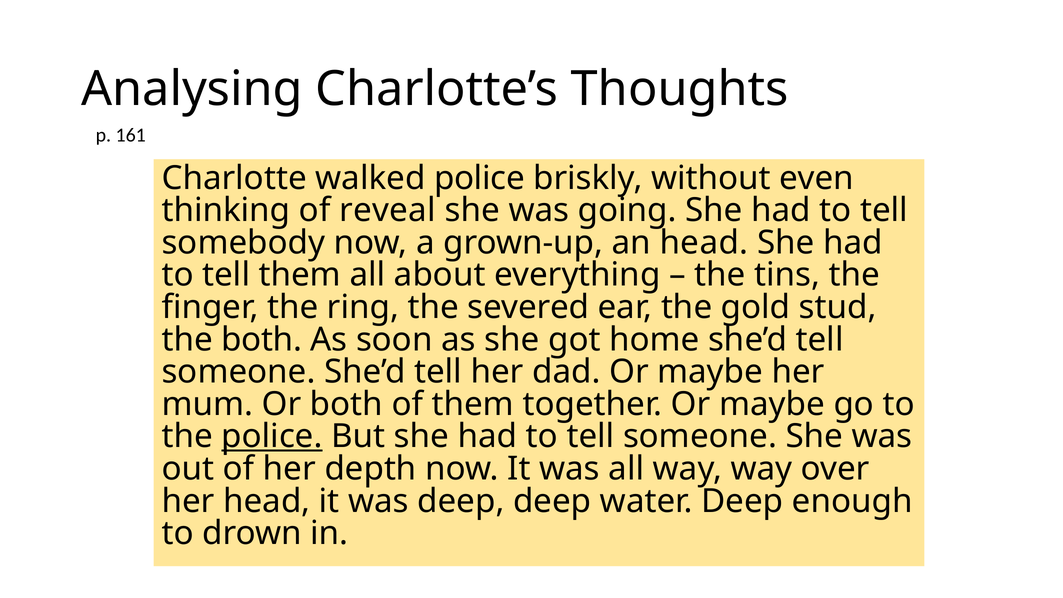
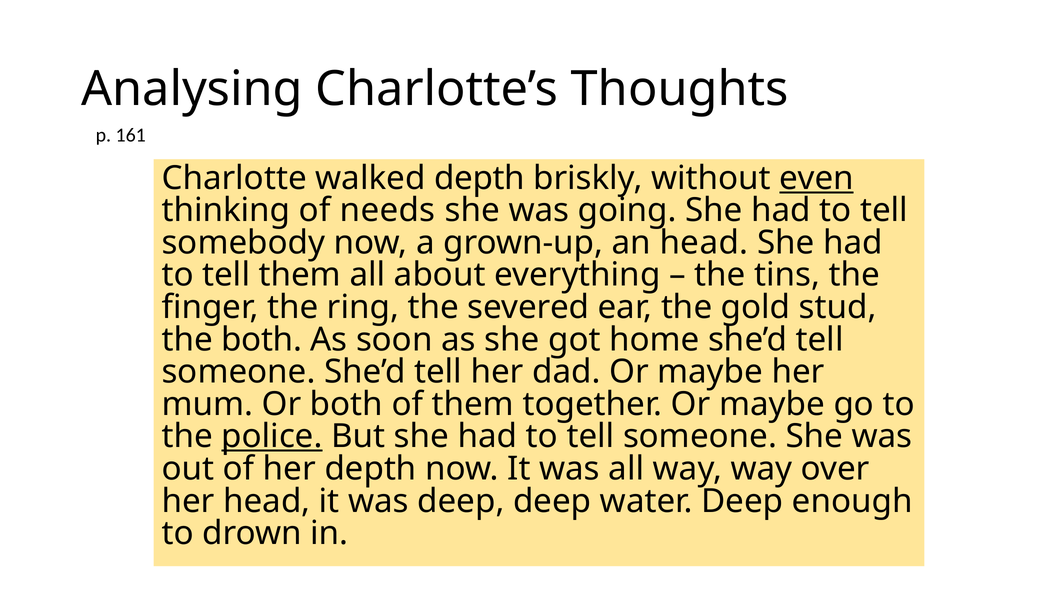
walked police: police -> depth
even underline: none -> present
reveal: reveal -> needs
